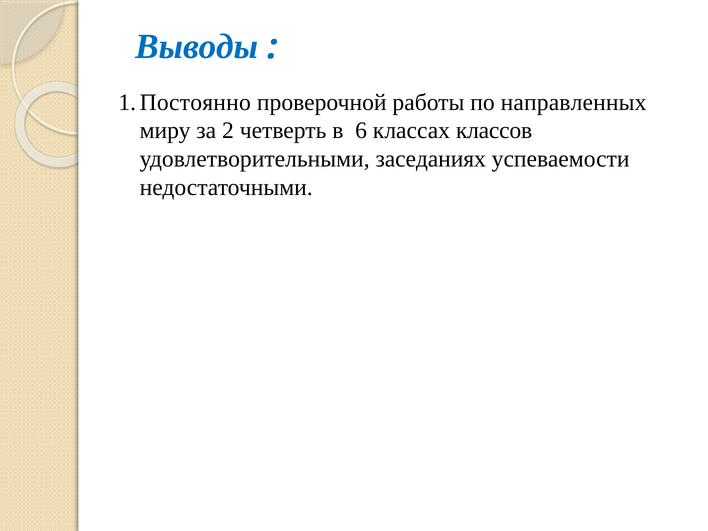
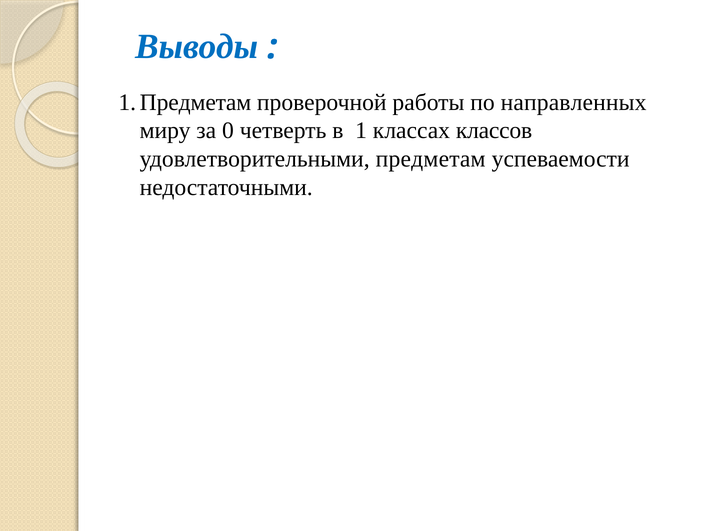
1 Постоянно: Постоянно -> Предметам
2: 2 -> 0
в 6: 6 -> 1
удовлетворительными заседаниях: заседаниях -> предметам
